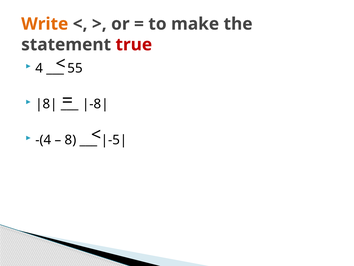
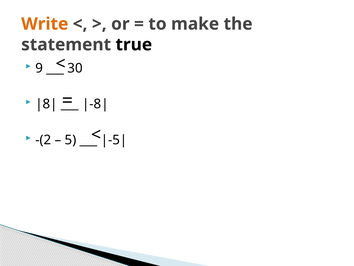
true colour: red -> black
4: 4 -> 9
55: 55 -> 30
-(4: -(4 -> -(2
8: 8 -> 5
